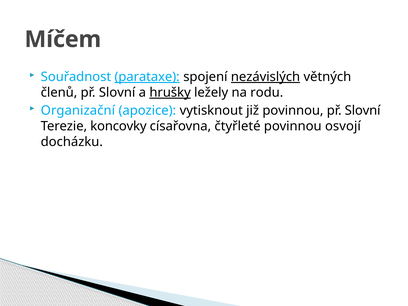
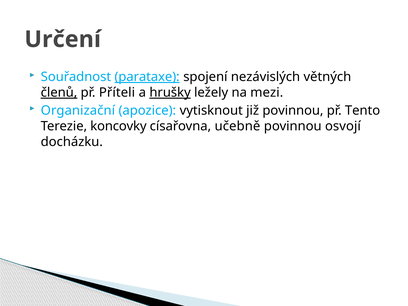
Míčem: Míčem -> Určení
nezávislých underline: present -> none
členů underline: none -> present
Slovní at (117, 93): Slovní -> Příteli
rodu: rodu -> mezi
Slovní at (363, 110): Slovní -> Tento
čtyřleté: čtyřleté -> učebně
